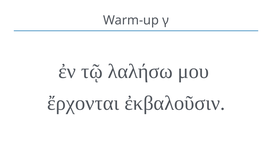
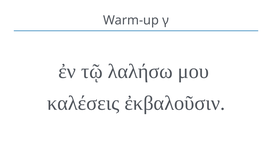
ἔρχονται: ἔρχονται -> καλέσεις
